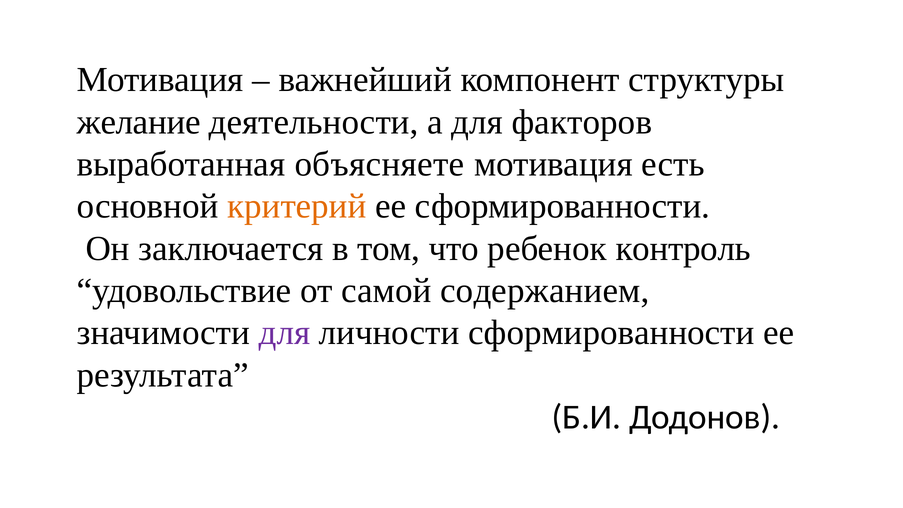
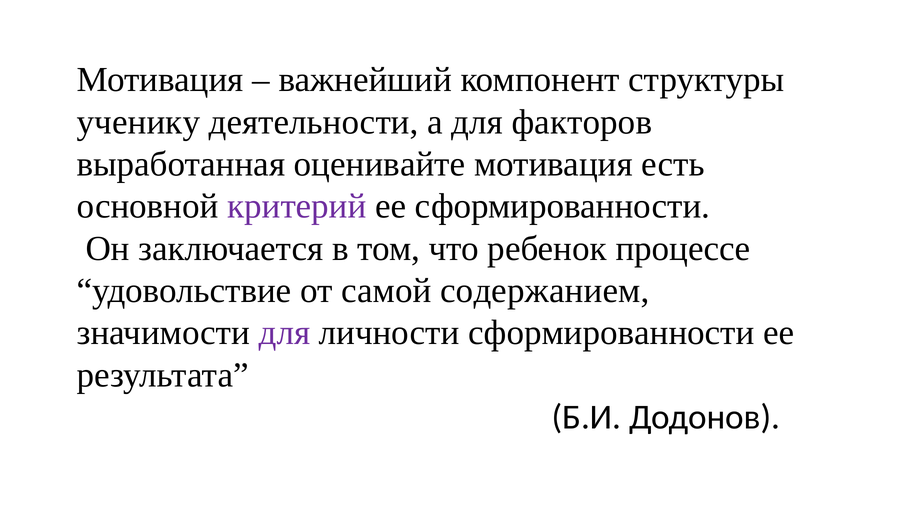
желание: желание -> ученику
объясняете: объясняете -> оценивайте
критерий colour: orange -> purple
контроль: контроль -> процессе
